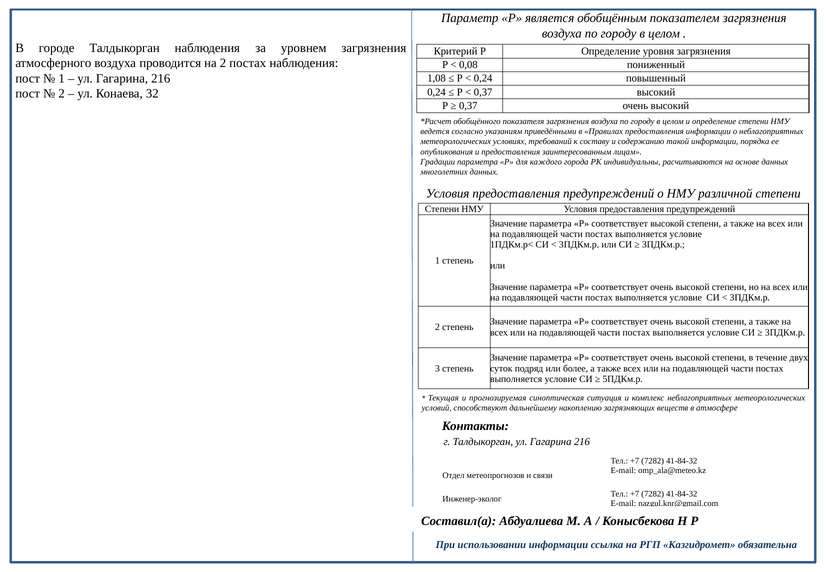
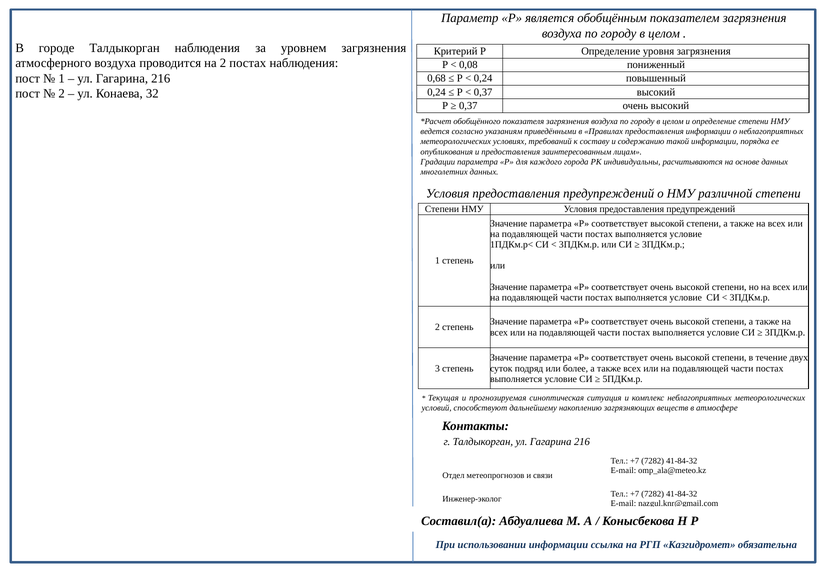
1,08: 1,08 -> 0,68
